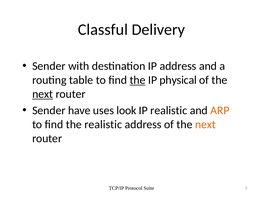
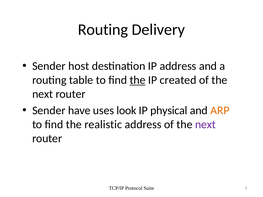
Classful at (103, 30): Classful -> Routing
with: with -> host
physical: physical -> created
next at (43, 94) underline: present -> none
IP realistic: realistic -> physical
next at (205, 125) colour: orange -> purple
